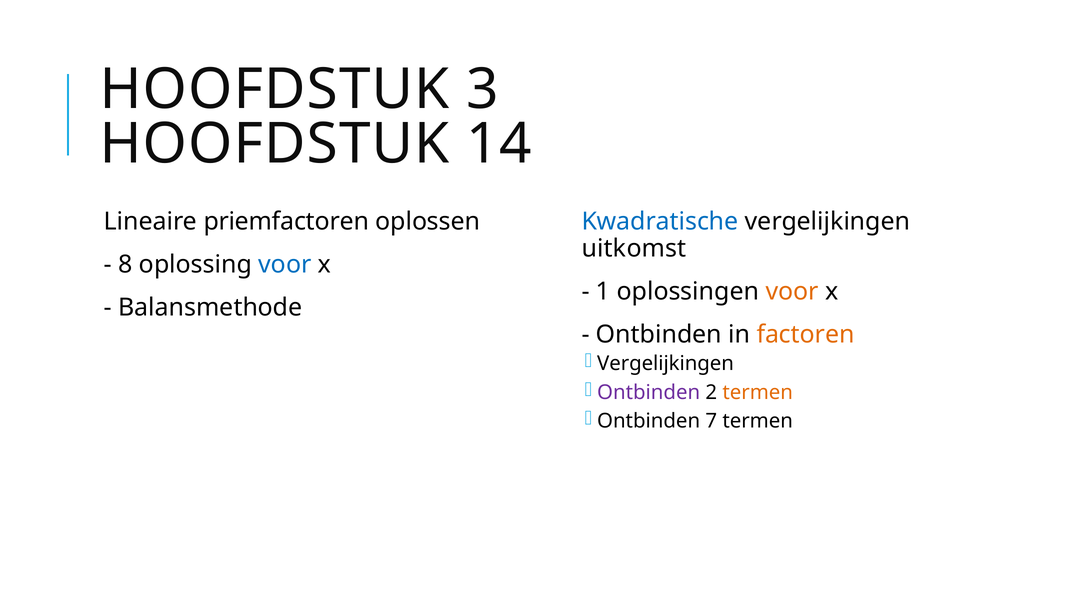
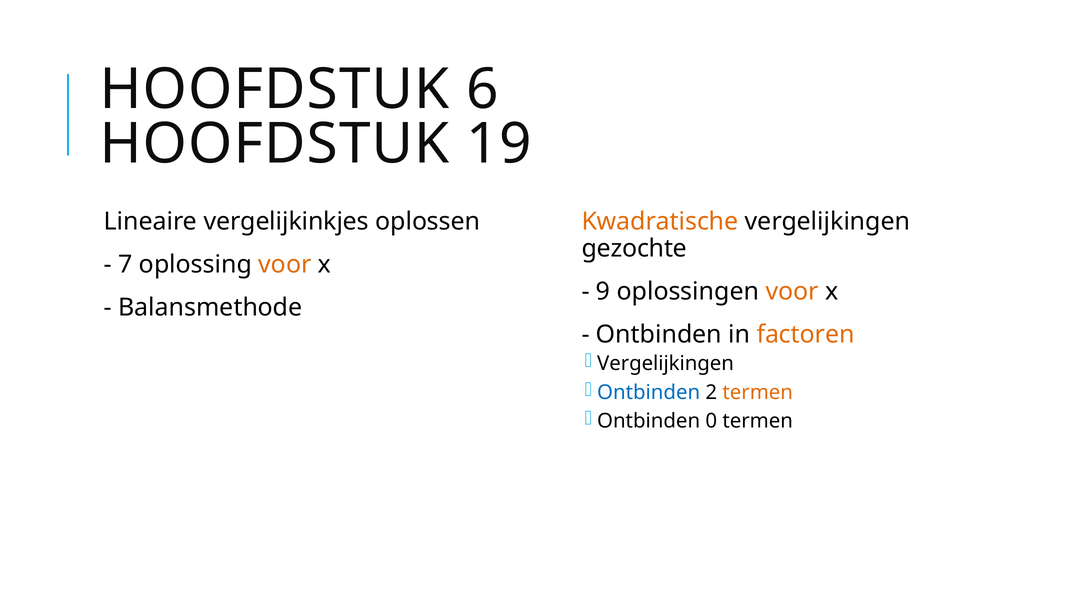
3: 3 -> 6
14: 14 -> 19
priemfactoren: priemfactoren -> vergelijkinkjes
Kwadratische colour: blue -> orange
uitkomst: uitkomst -> gezochte
8: 8 -> 7
voor at (285, 265) colour: blue -> orange
1: 1 -> 9
Ontbinden at (649, 392) colour: purple -> blue
7: 7 -> 0
